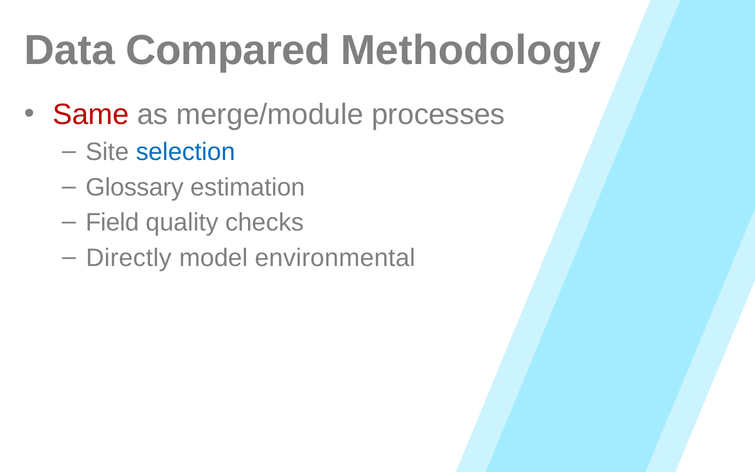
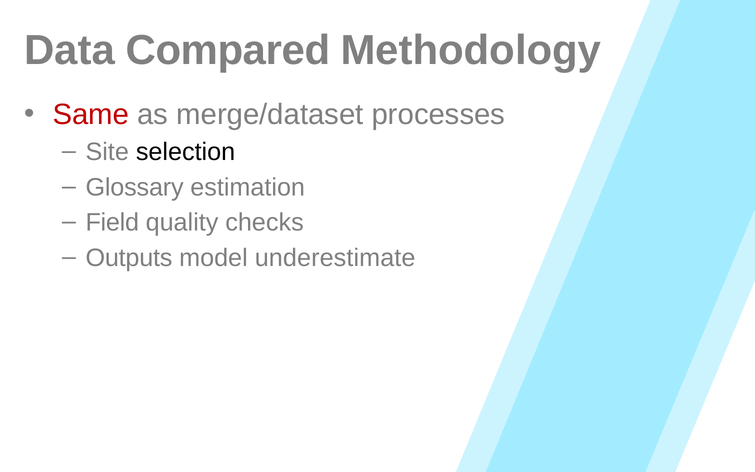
merge/module: merge/module -> merge/dataset
selection colour: blue -> black
Directly: Directly -> Outputs
environmental: environmental -> underestimate
